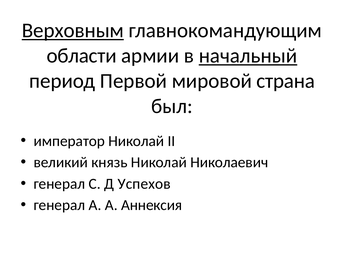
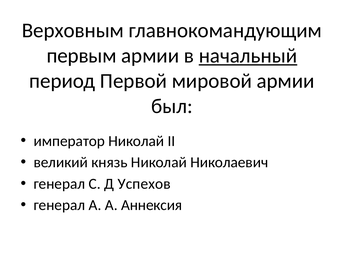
Верховным underline: present -> none
области: области -> первым
мировой страна: страна -> армии
